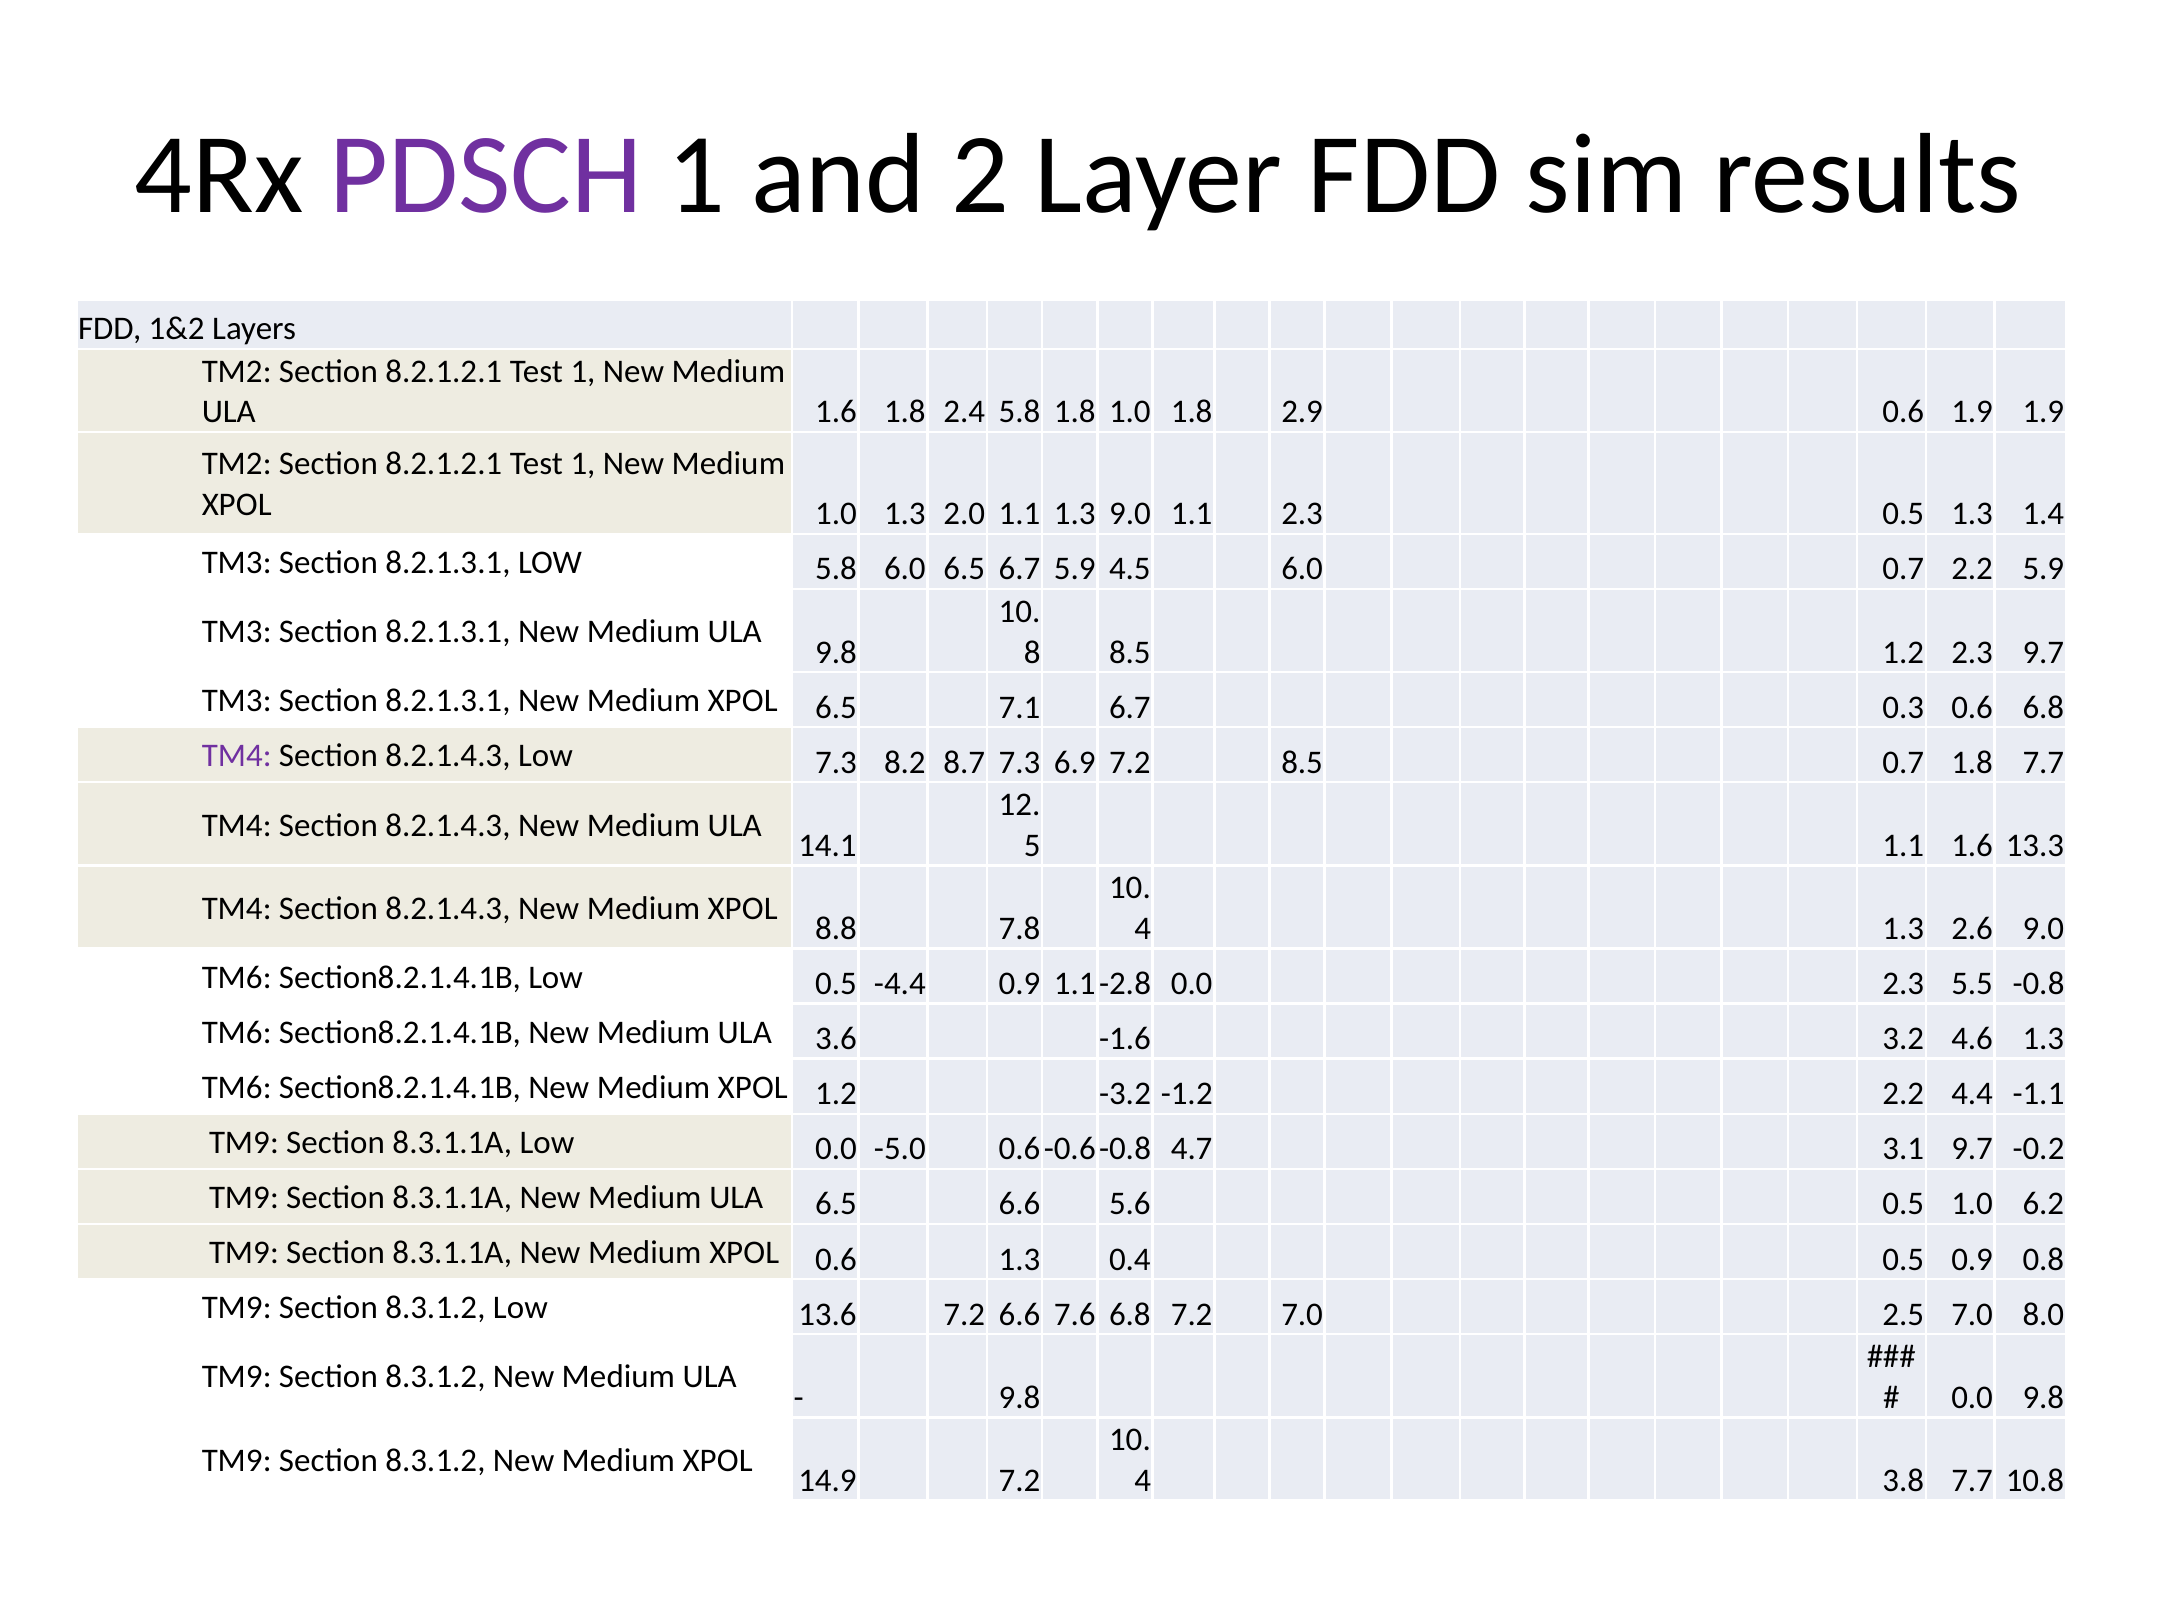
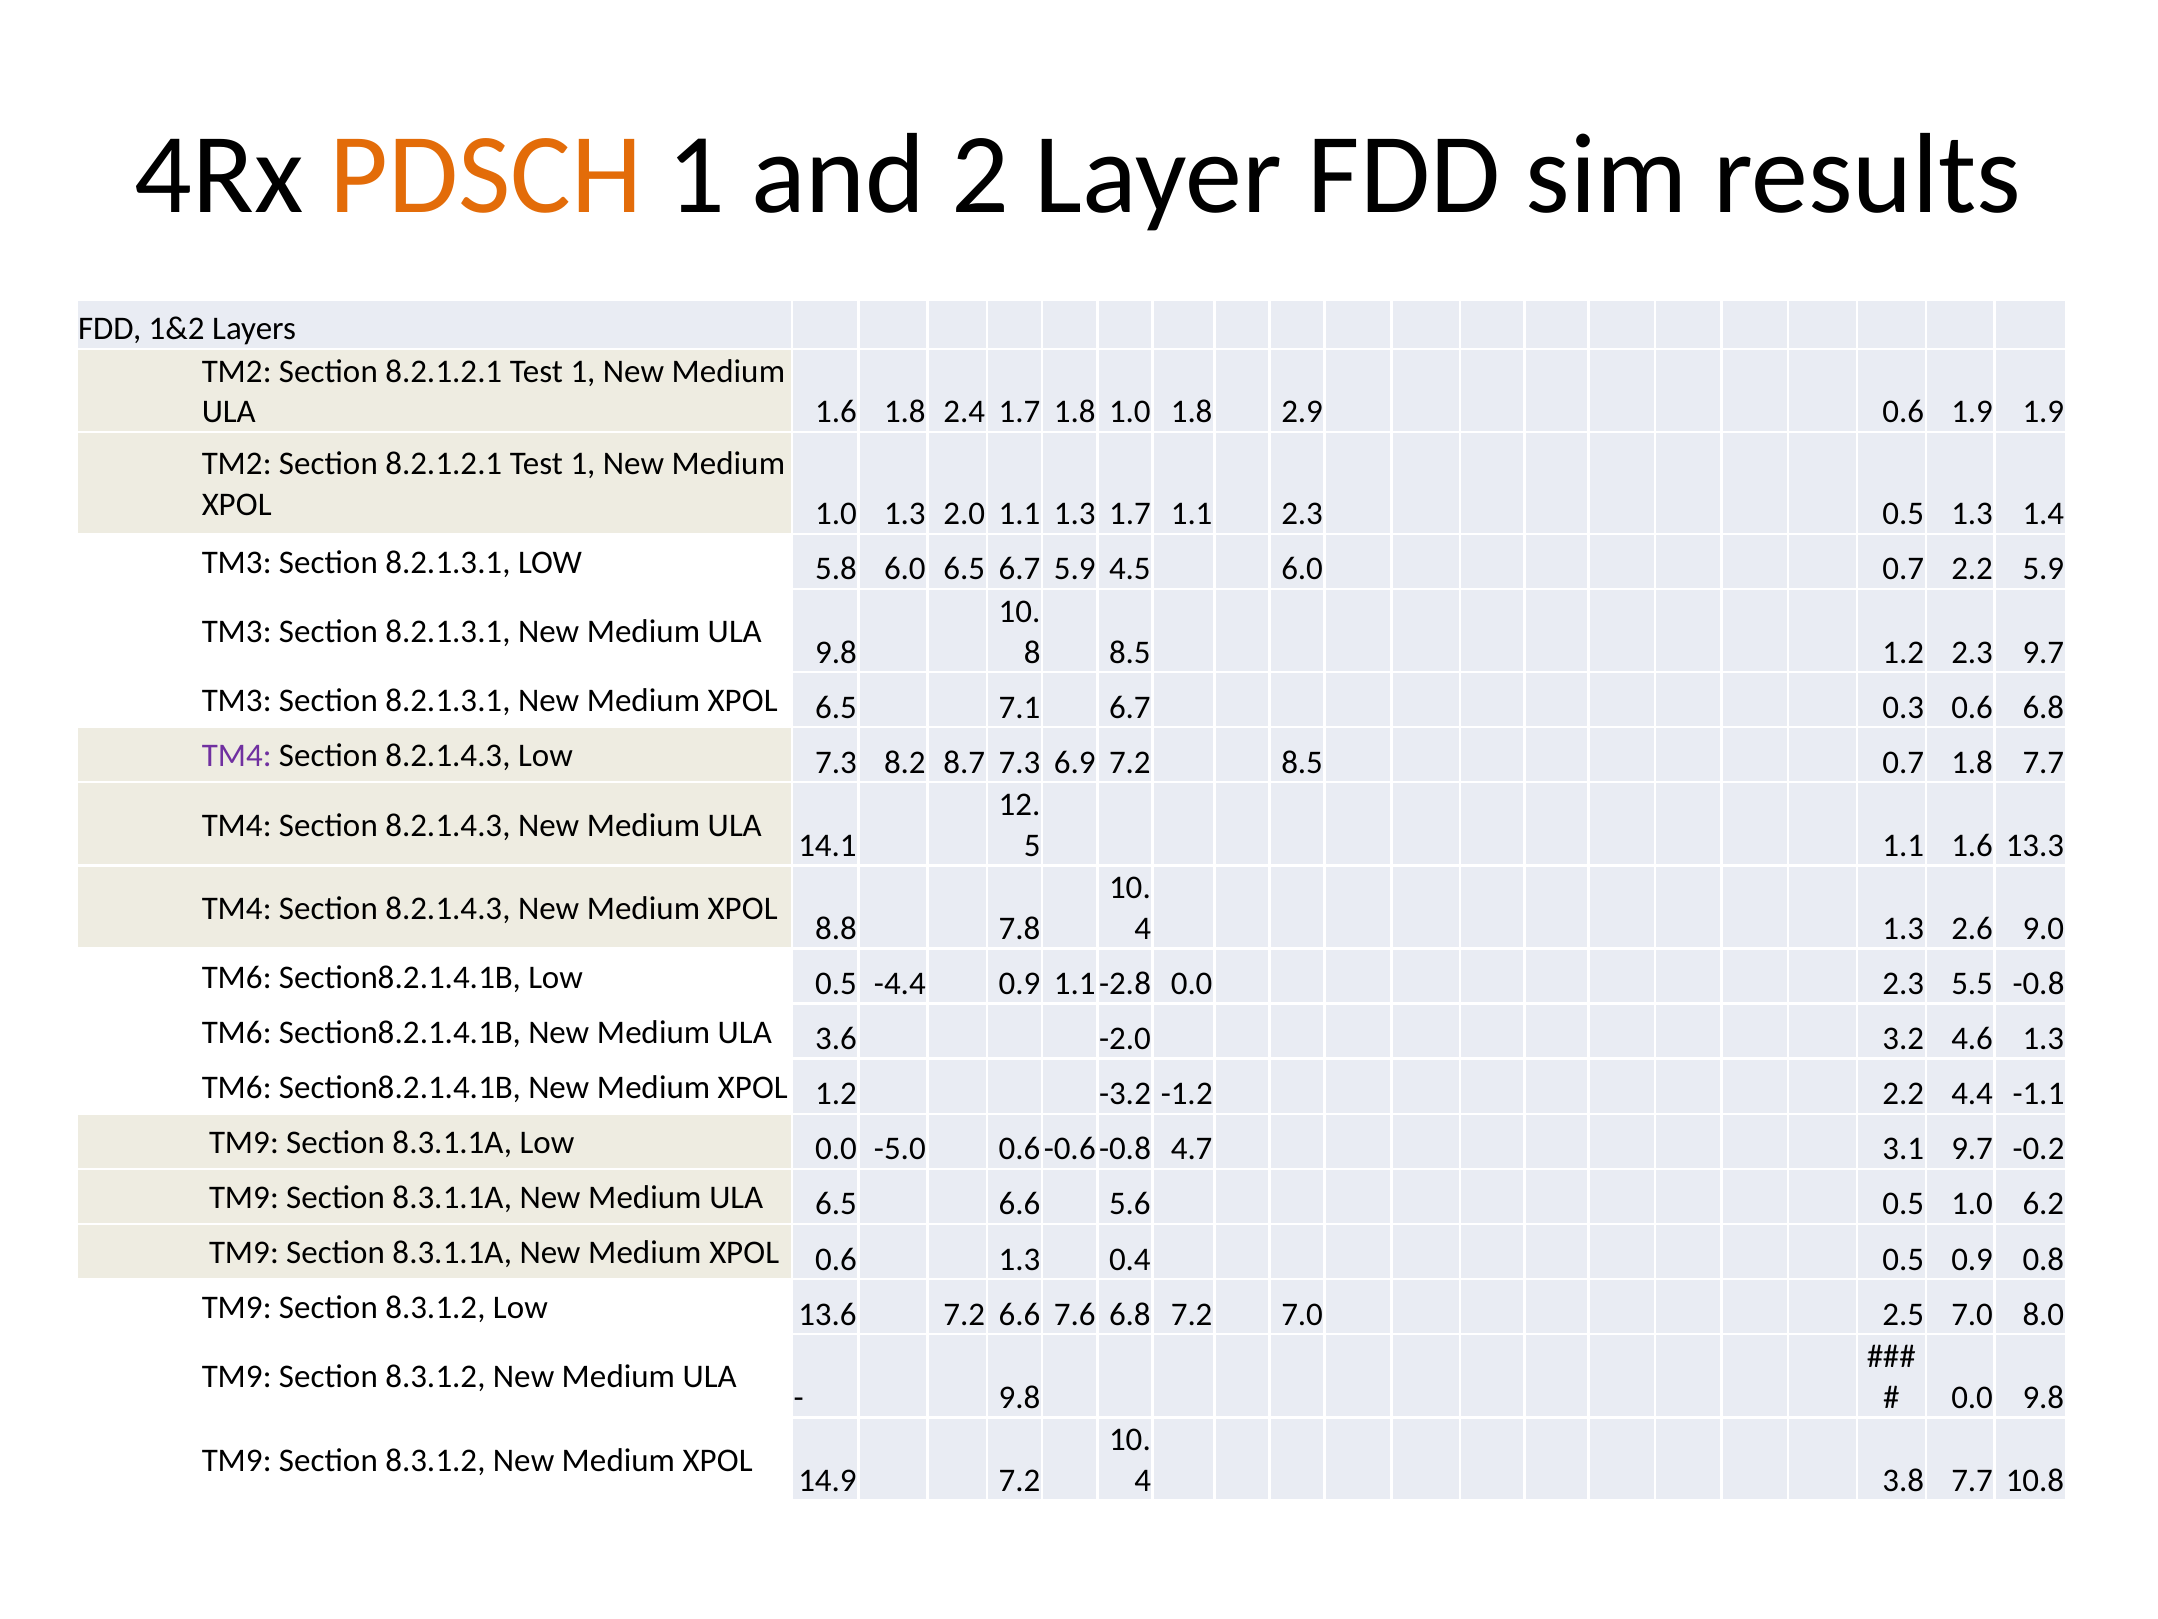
PDSCH colour: purple -> orange
2.4 5.8: 5.8 -> 1.7
1.3 9.0: 9.0 -> 1.7
-1.6: -1.6 -> -2.0
